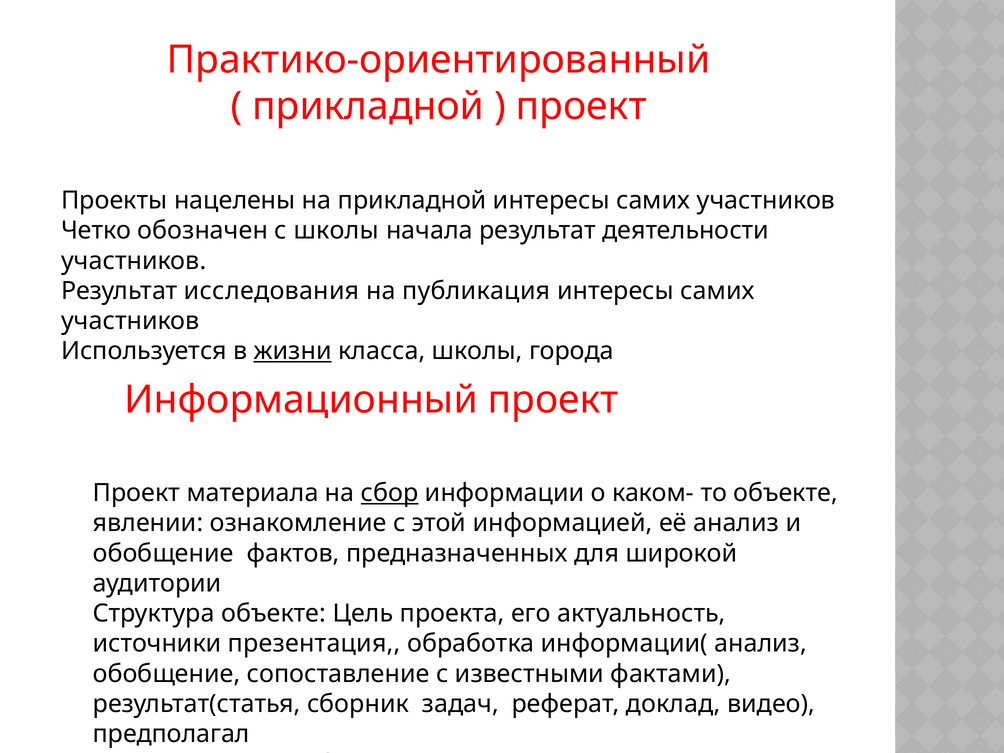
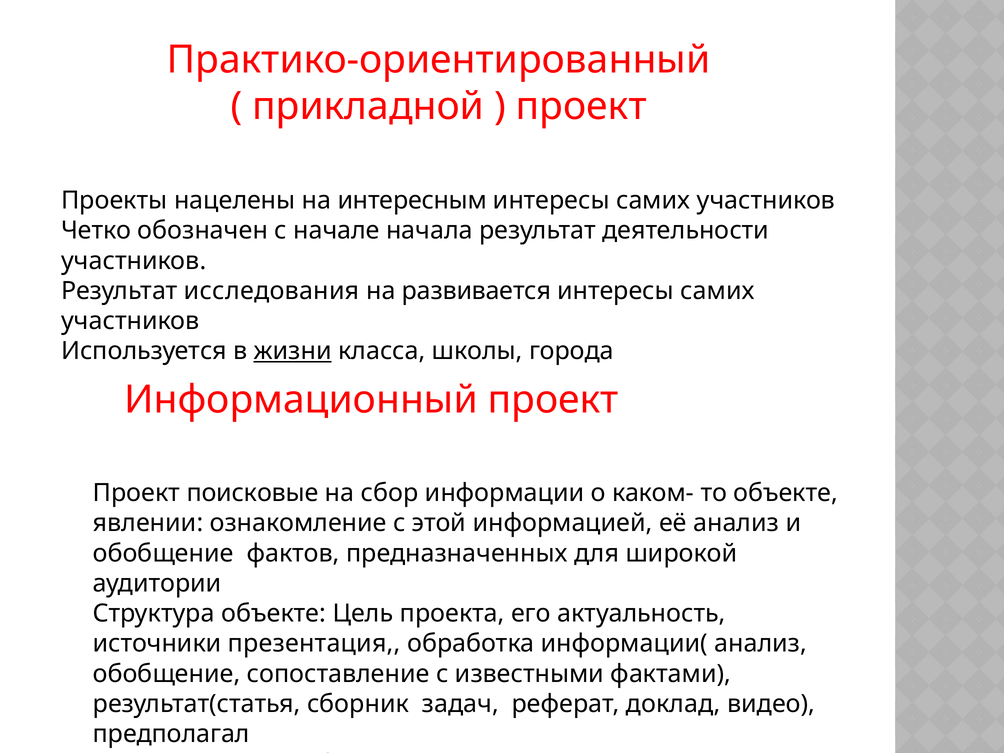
на прикладной: прикладной -> интересным
с школы: школы -> начале
на публикация: публикация -> развивается
материала: материала -> поисковые
сбор underline: present -> none
